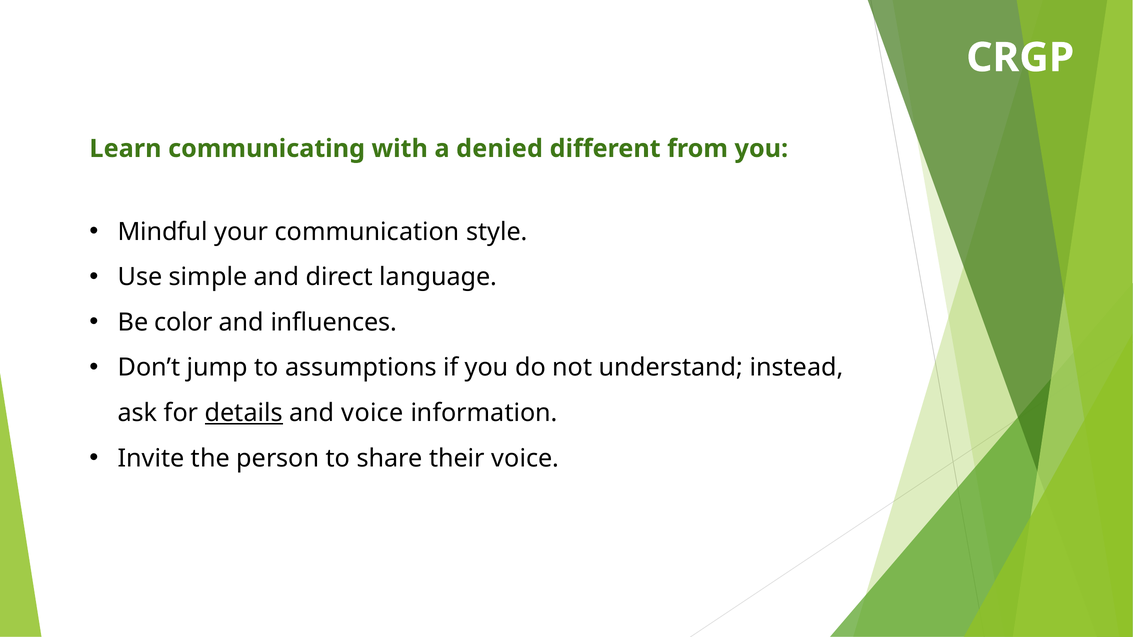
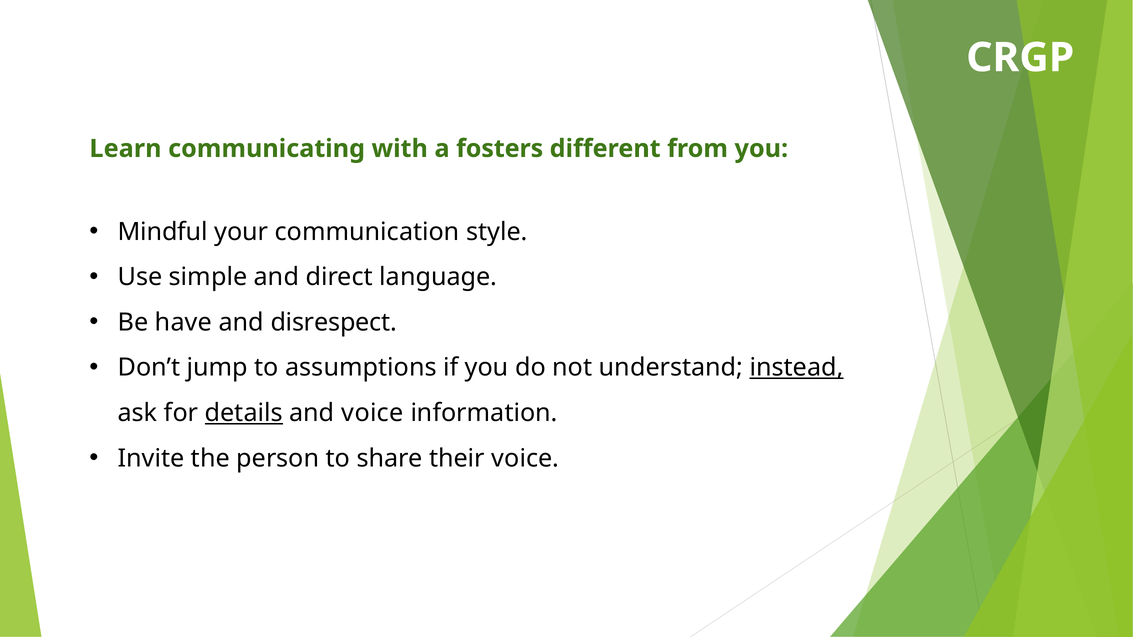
denied: denied -> fosters
color: color -> have
influences: influences -> disrespect
instead underline: none -> present
